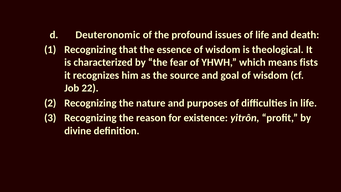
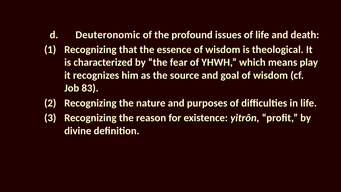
fists: fists -> play
22: 22 -> 83
